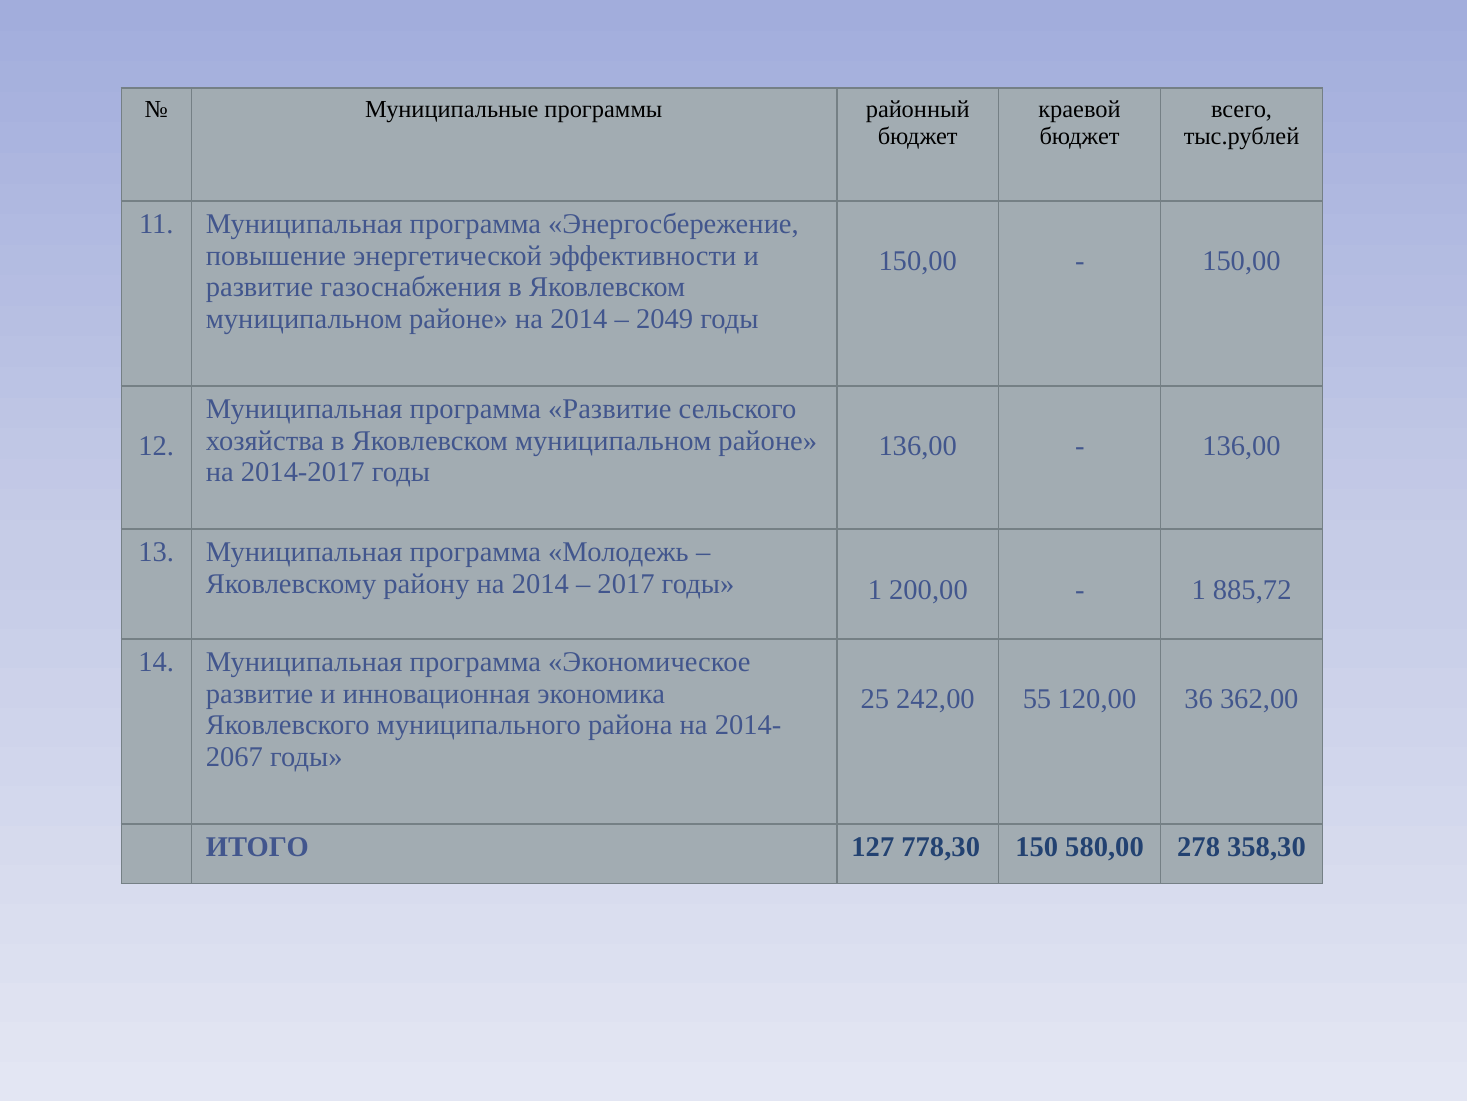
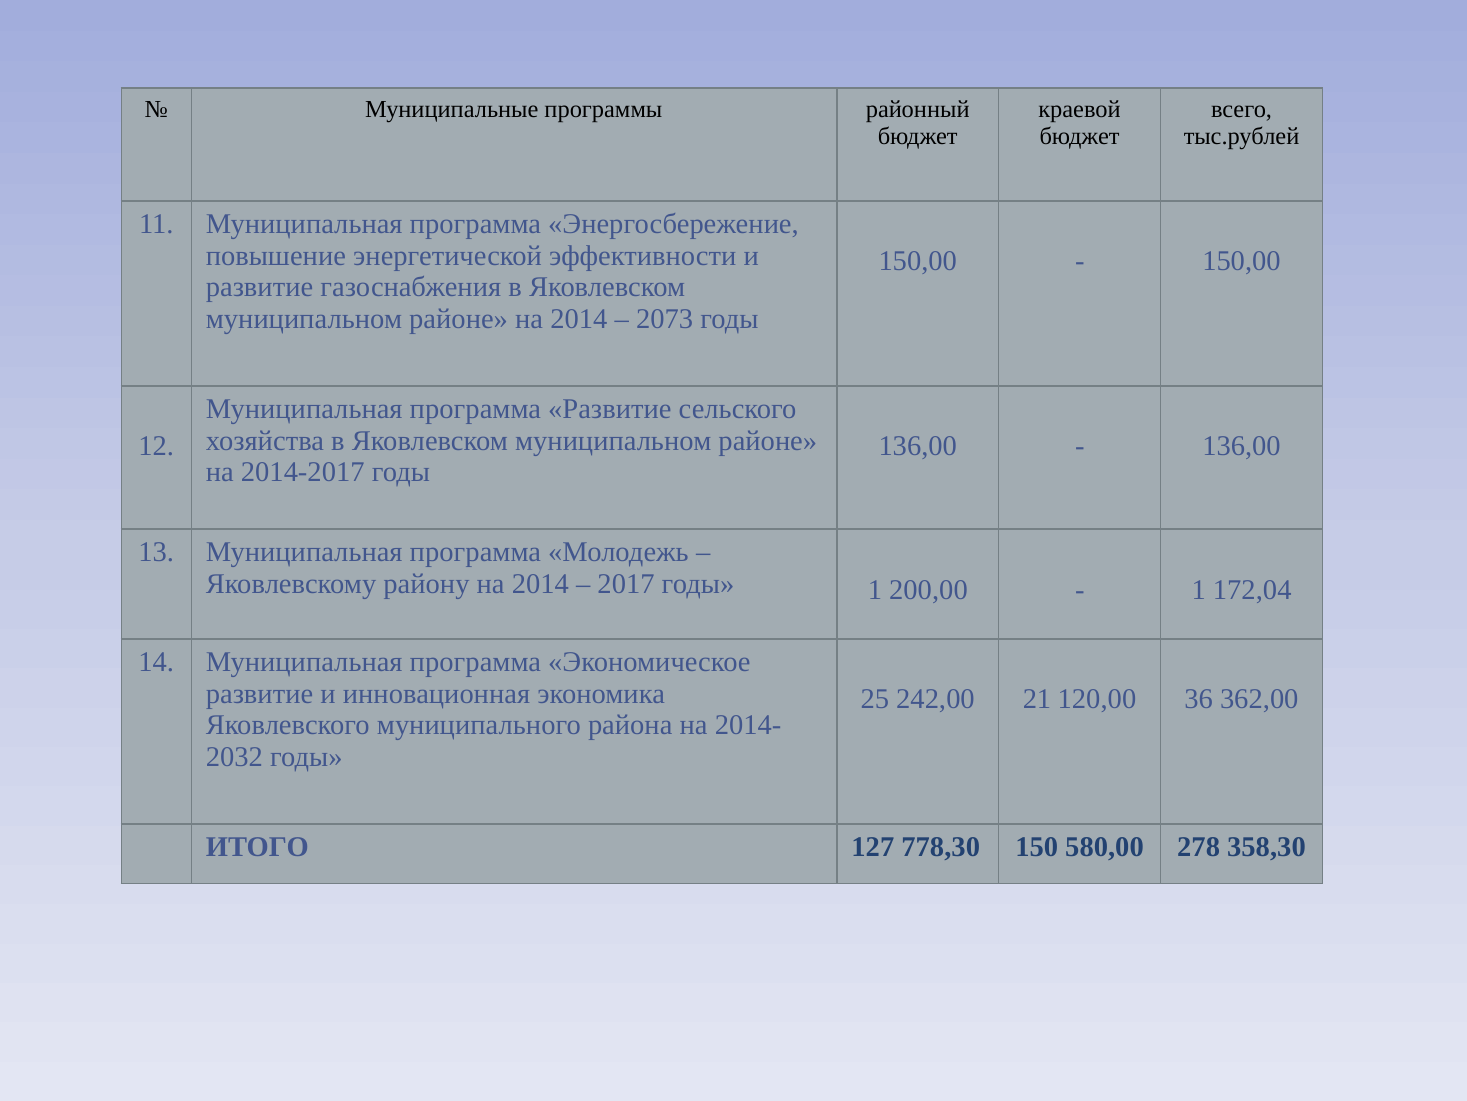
2049: 2049 -> 2073
885,72: 885,72 -> 172,04
55: 55 -> 21
2067: 2067 -> 2032
